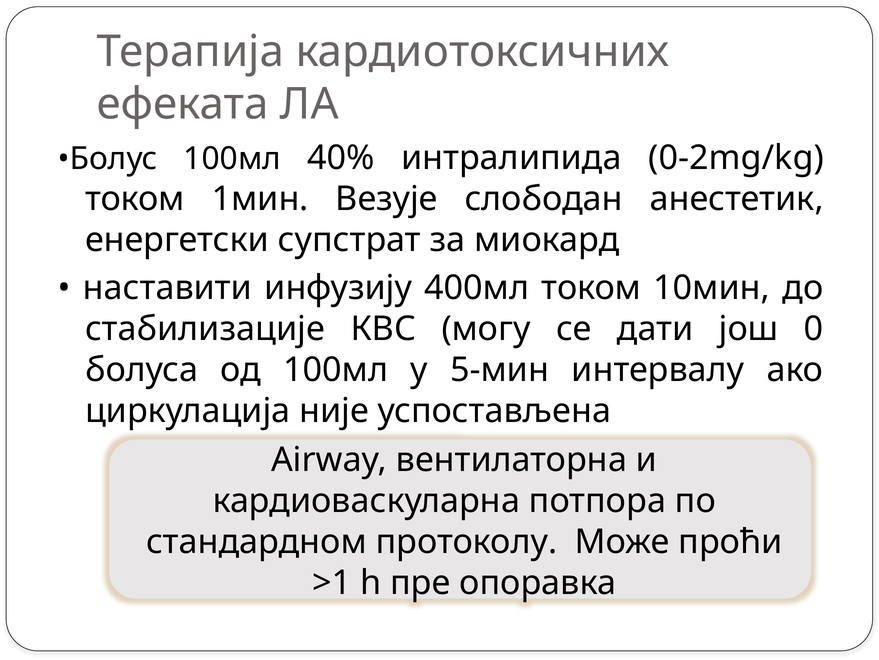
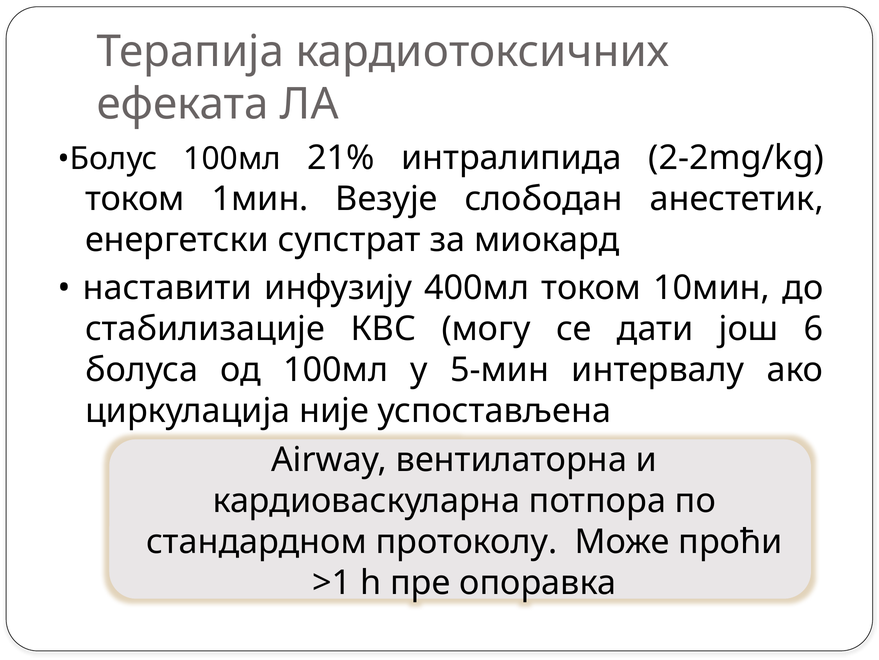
40%: 40% -> 21%
0-2mg/kg: 0-2mg/kg -> 2-2mg/kg
0: 0 -> 6
